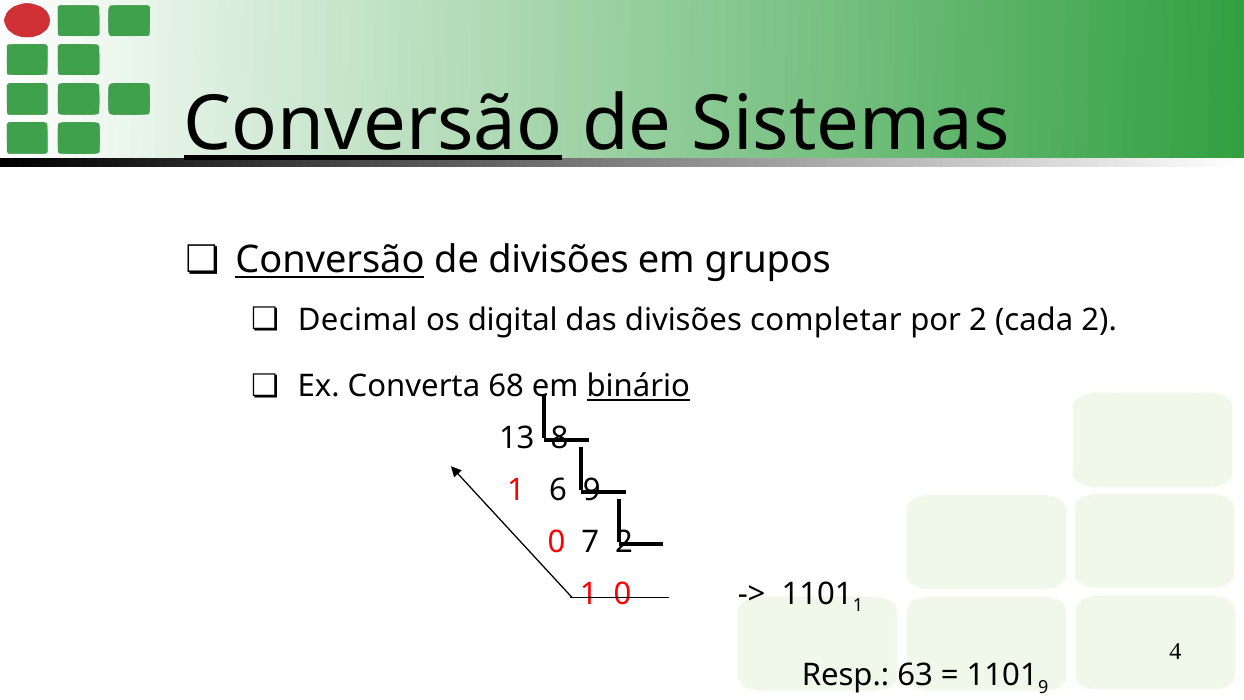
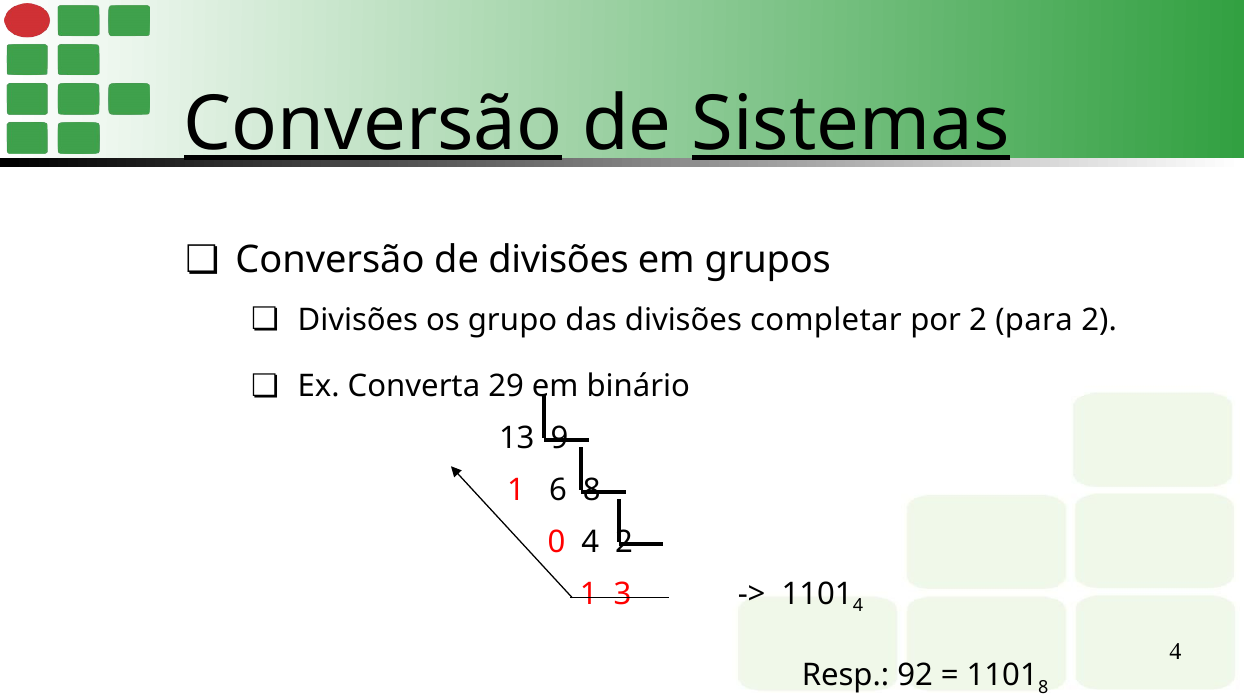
Sistemas underline: none -> present
Conversão at (330, 260) underline: present -> none
Decimal at (358, 320): Decimal -> Divisões
digital: digital -> grupo
cada: cada -> para
68: 68 -> 29
binário underline: present -> none
8: 8 -> 9
6 9: 9 -> 8
0 7: 7 -> 4
1 0: 0 -> 3
1 at (858, 606): 1 -> 4
63: 63 -> 92
9 at (1043, 687): 9 -> 8
